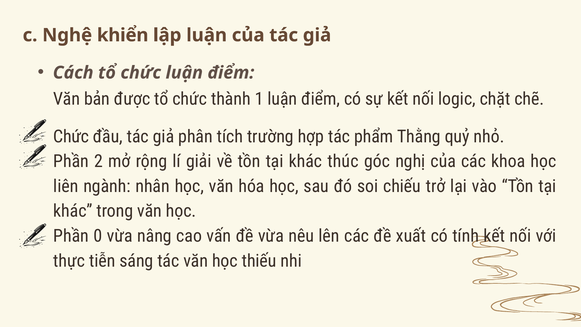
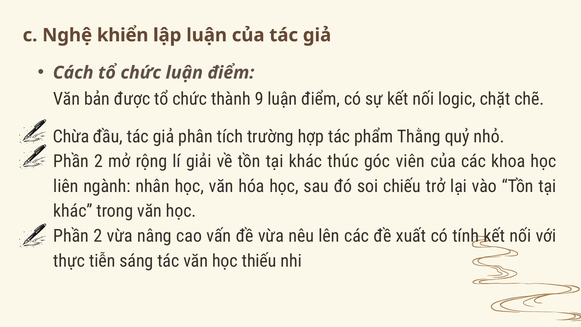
1: 1 -> 9
Chức at (71, 136): Chức -> Chừa
nghị: nghị -> viên
0 at (98, 236): 0 -> 2
